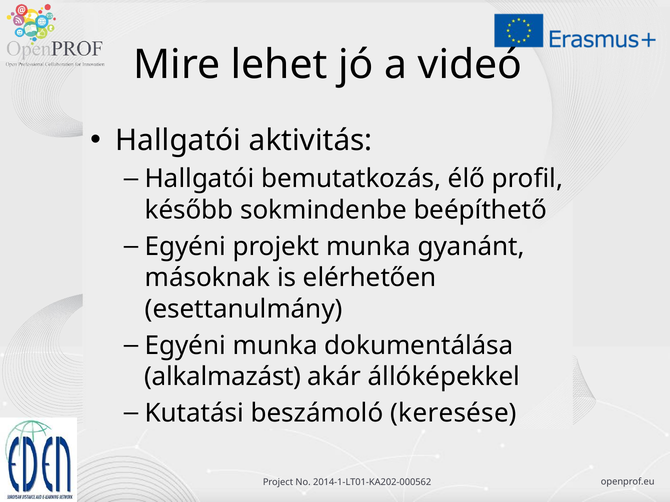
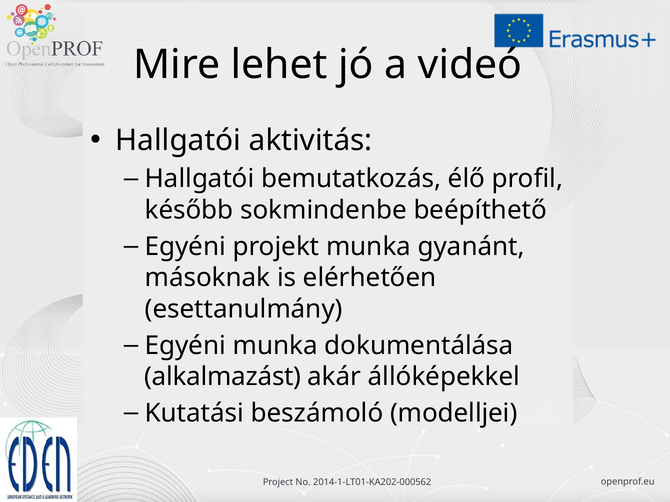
keresése: keresése -> modelljei
